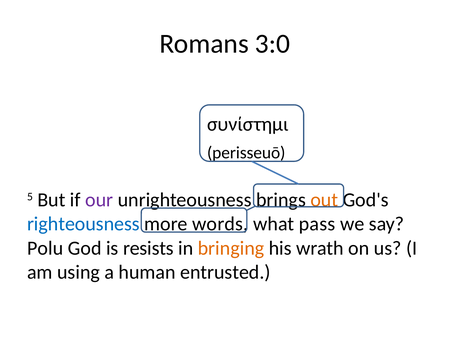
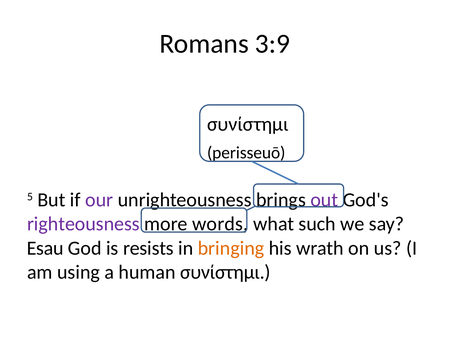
3:0: 3:0 -> 3:9
out colour: orange -> purple
righteousness colour: blue -> purple
pass: pass -> such
Polu: Polu -> Esau
human entrusted: entrusted -> συνίστημι
